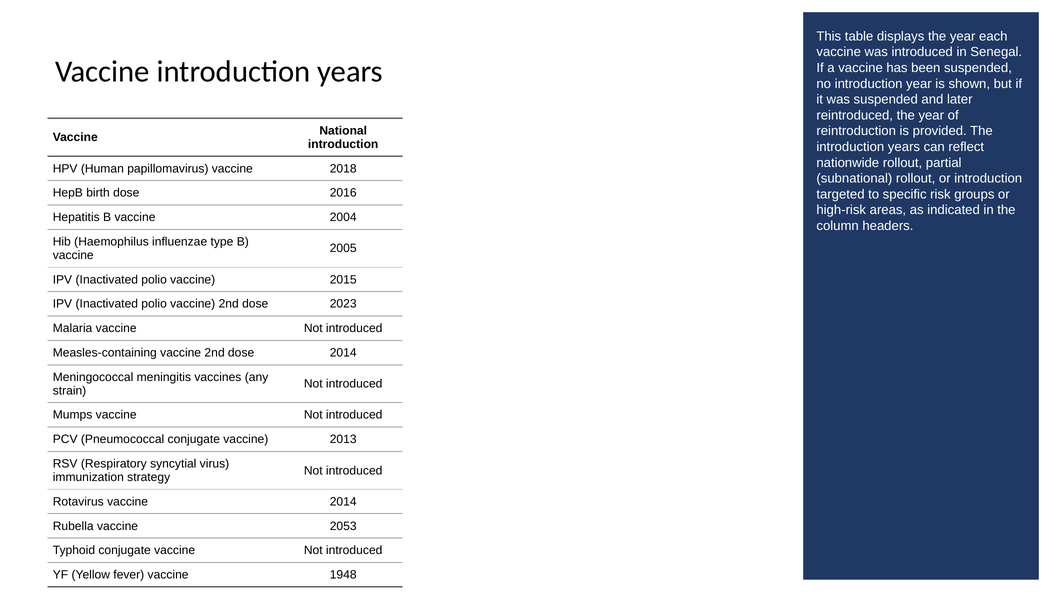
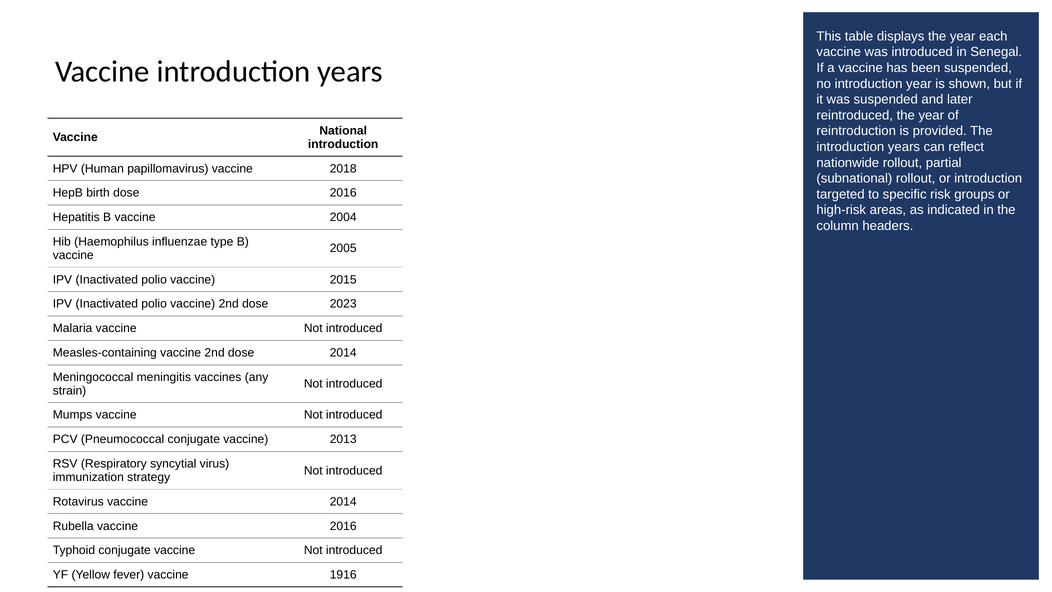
vaccine 2053: 2053 -> 2016
1948: 1948 -> 1916
